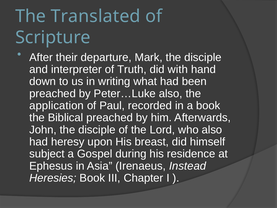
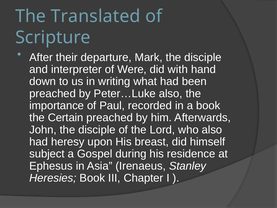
Truth: Truth -> Were
application: application -> importance
Biblical: Biblical -> Certain
Instead: Instead -> Stanley
